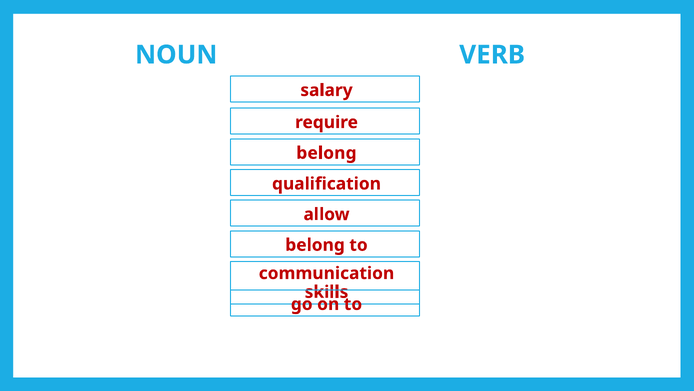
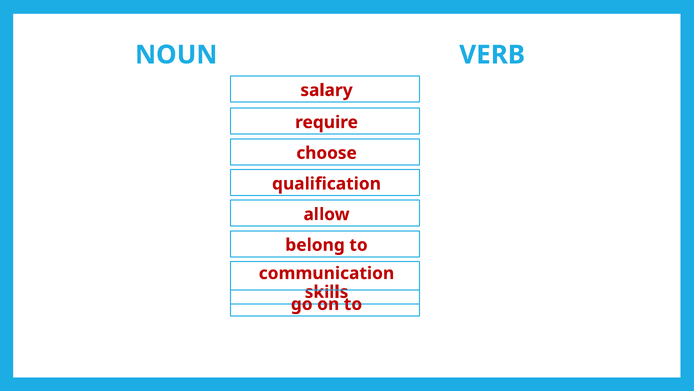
belong at (326, 153): belong -> choose
